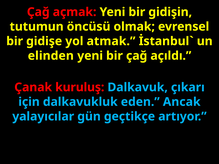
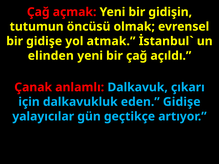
kuruluş: kuruluş -> anlamlı
eden Ancak: Ancak -> Gidişe
